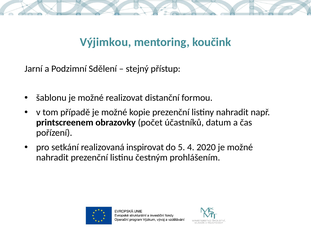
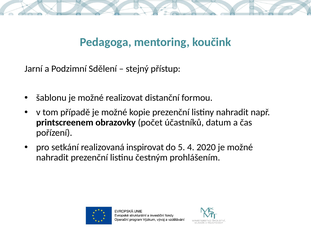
Výjimkou: Výjimkou -> Pedagoga
